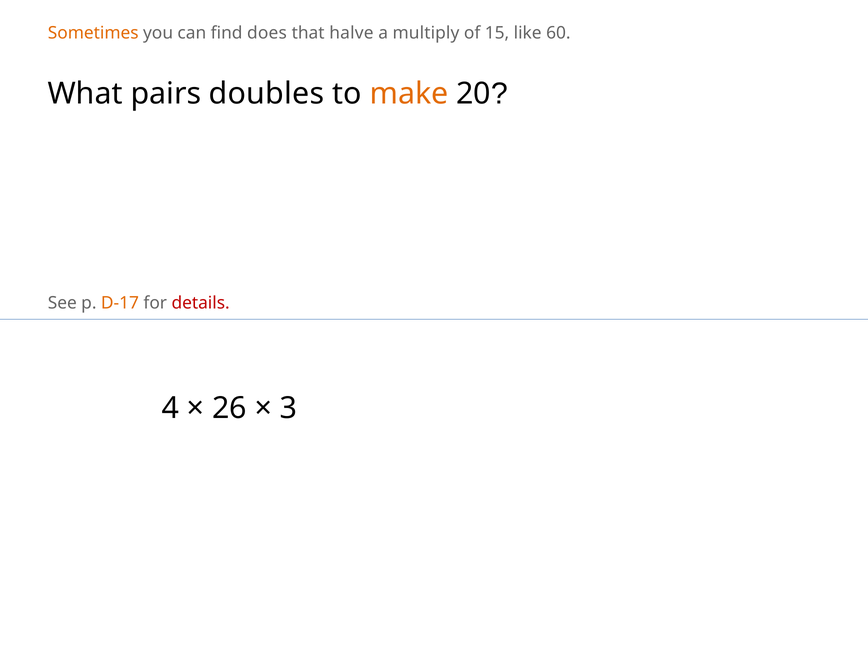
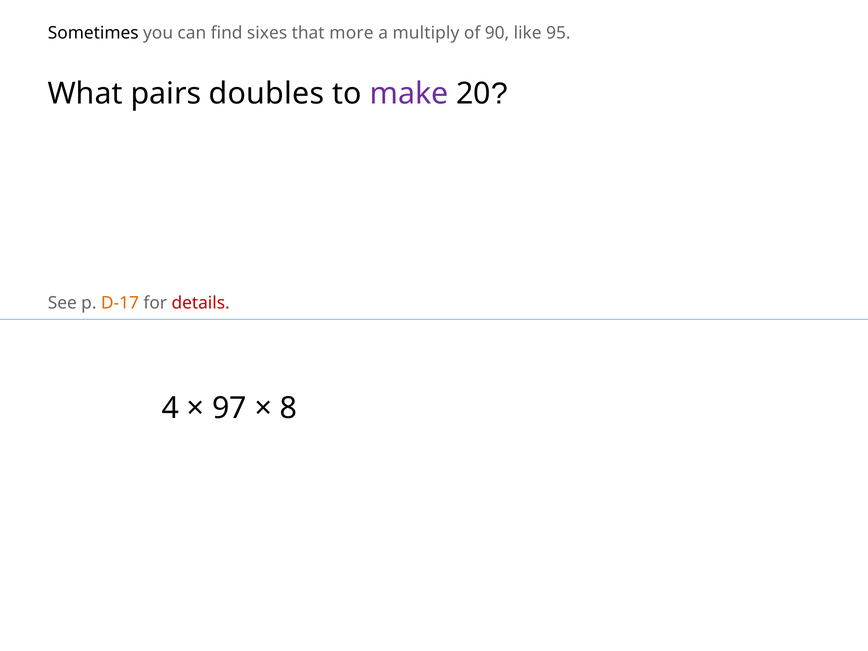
Sometimes colour: orange -> black
does: does -> sixes
halve: halve -> more
15: 15 -> 90
60: 60 -> 95
make colour: orange -> purple
26: 26 -> 97
3: 3 -> 8
